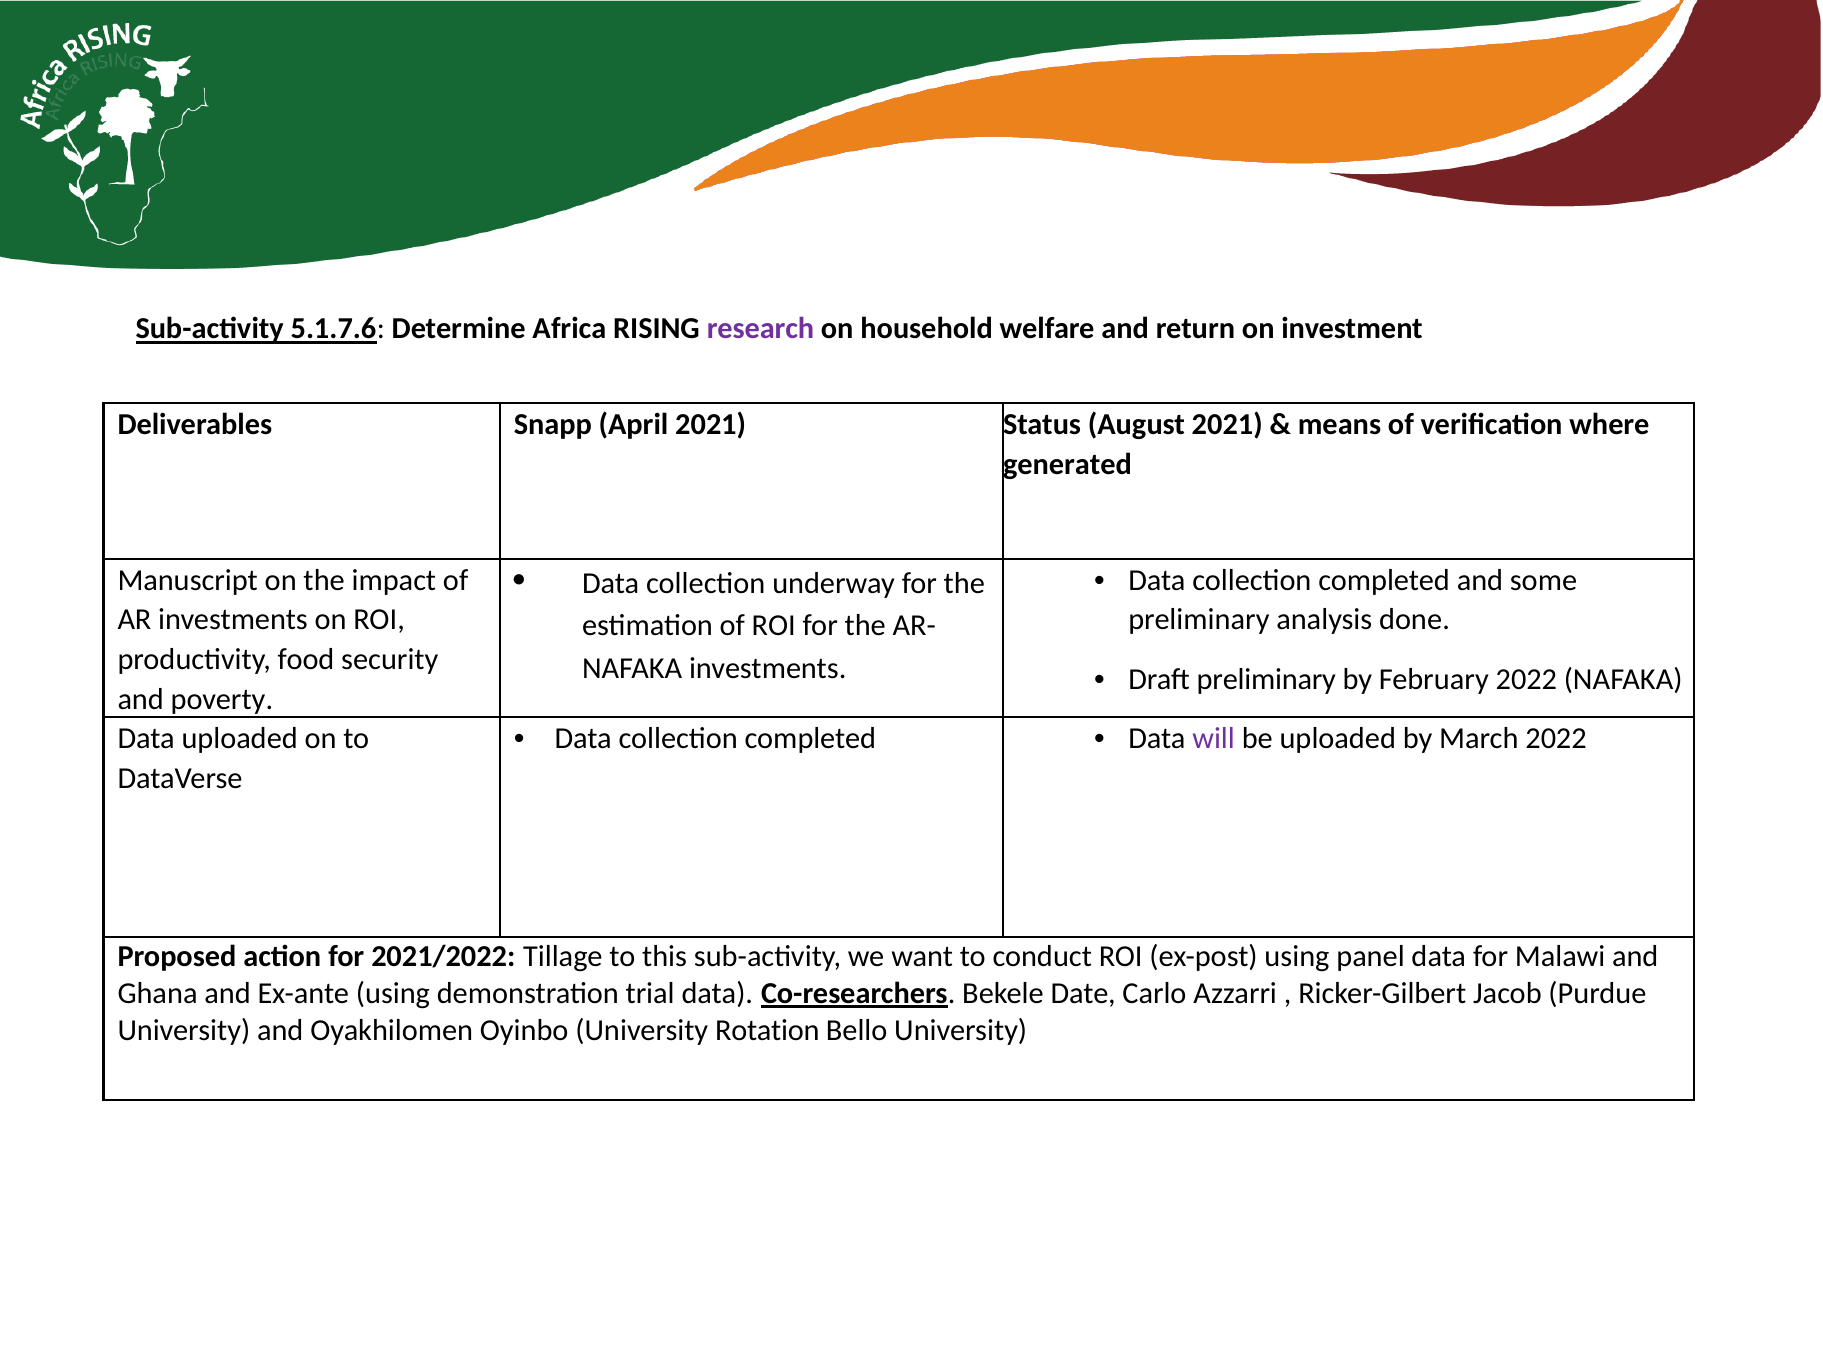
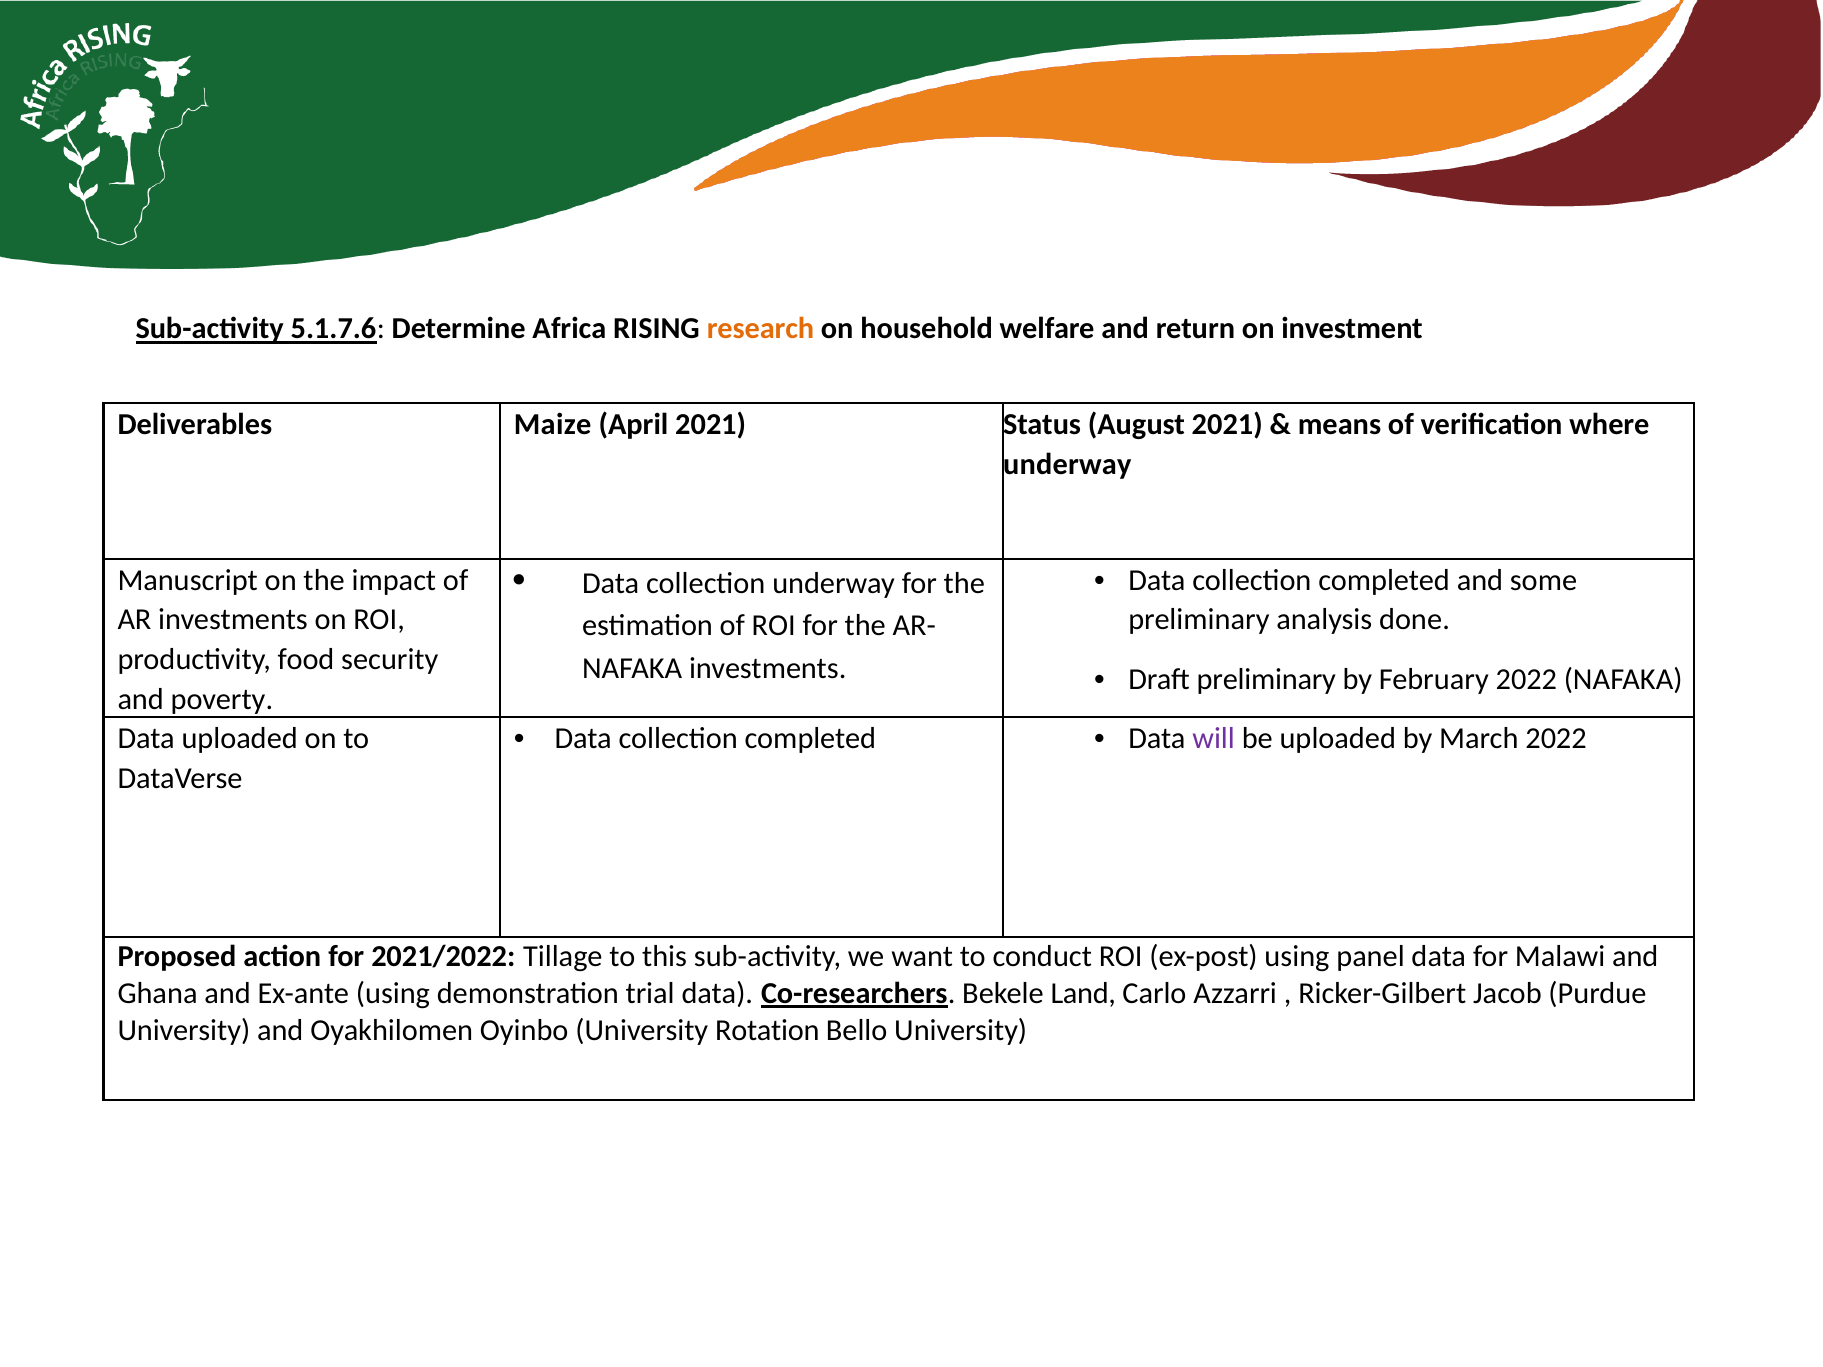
research colour: purple -> orange
Snapp: Snapp -> Maize
generated at (1067, 464): generated -> underway
Date: Date -> Land
